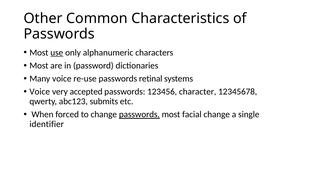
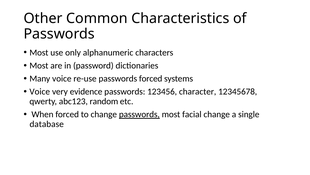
use underline: present -> none
passwords retinal: retinal -> forced
accepted: accepted -> evidence
submits: submits -> random
identifier: identifier -> database
